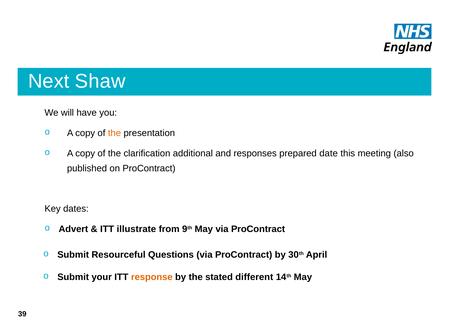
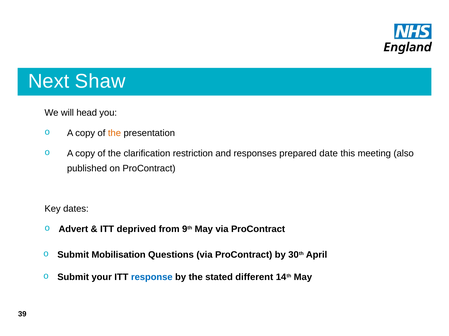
have: have -> head
additional: additional -> restriction
illustrate: illustrate -> deprived
Resourceful: Resourceful -> Mobilisation
response colour: orange -> blue
